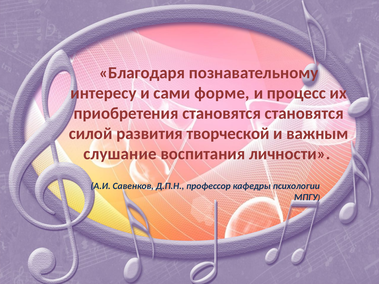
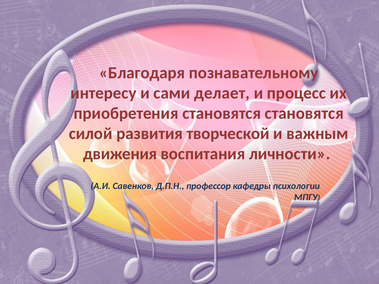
форме: форме -> делает
слушание: слушание -> движения
